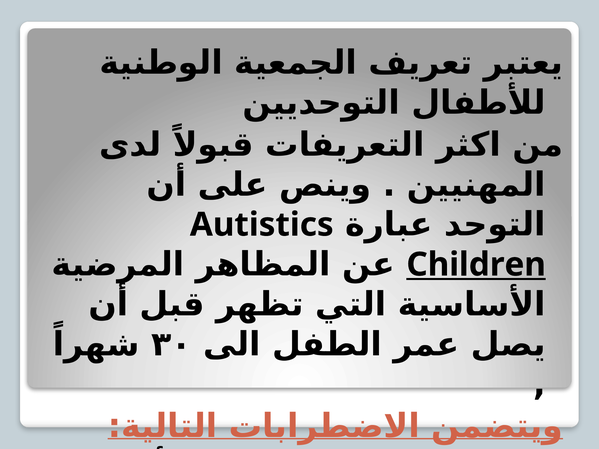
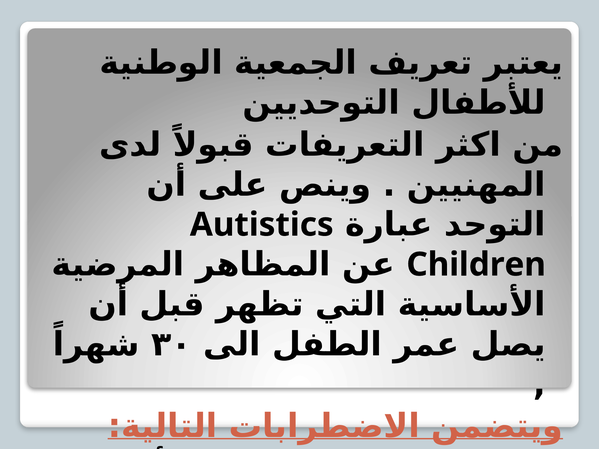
Children underline: present -> none
